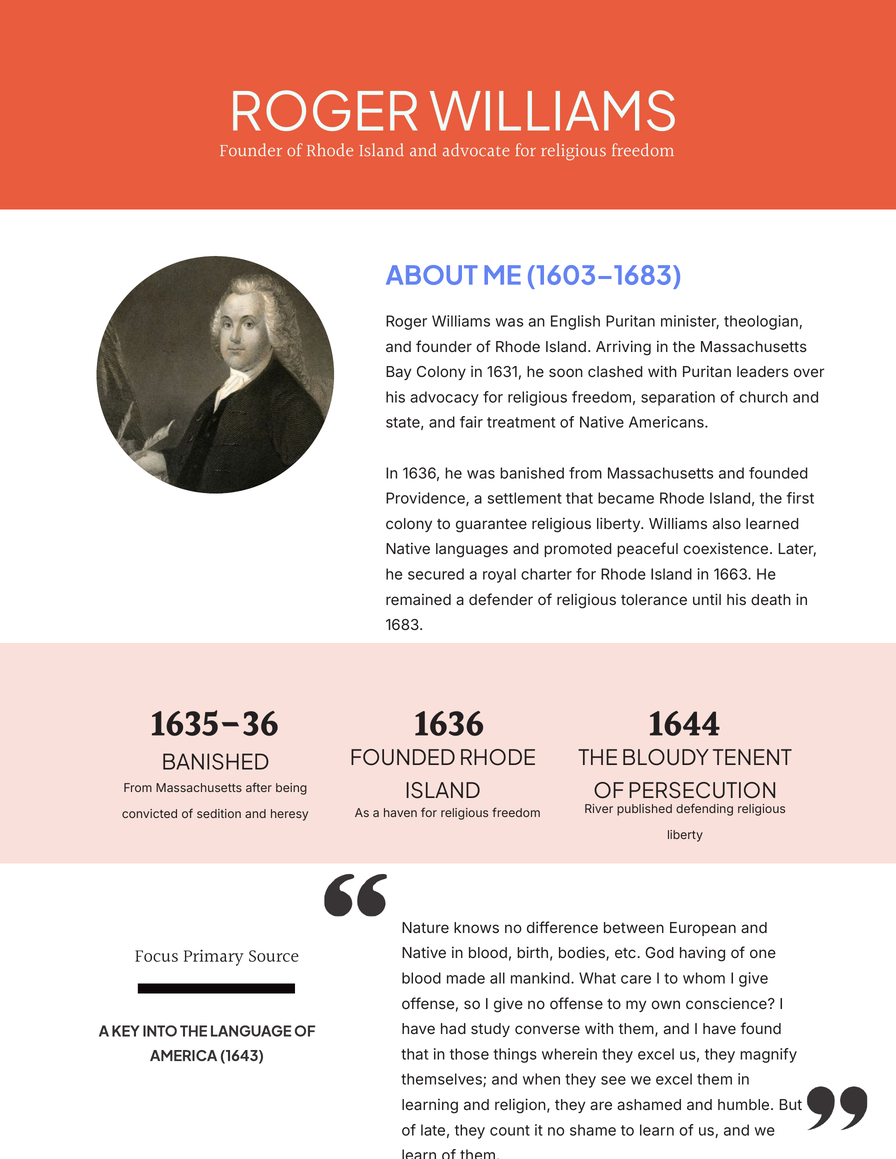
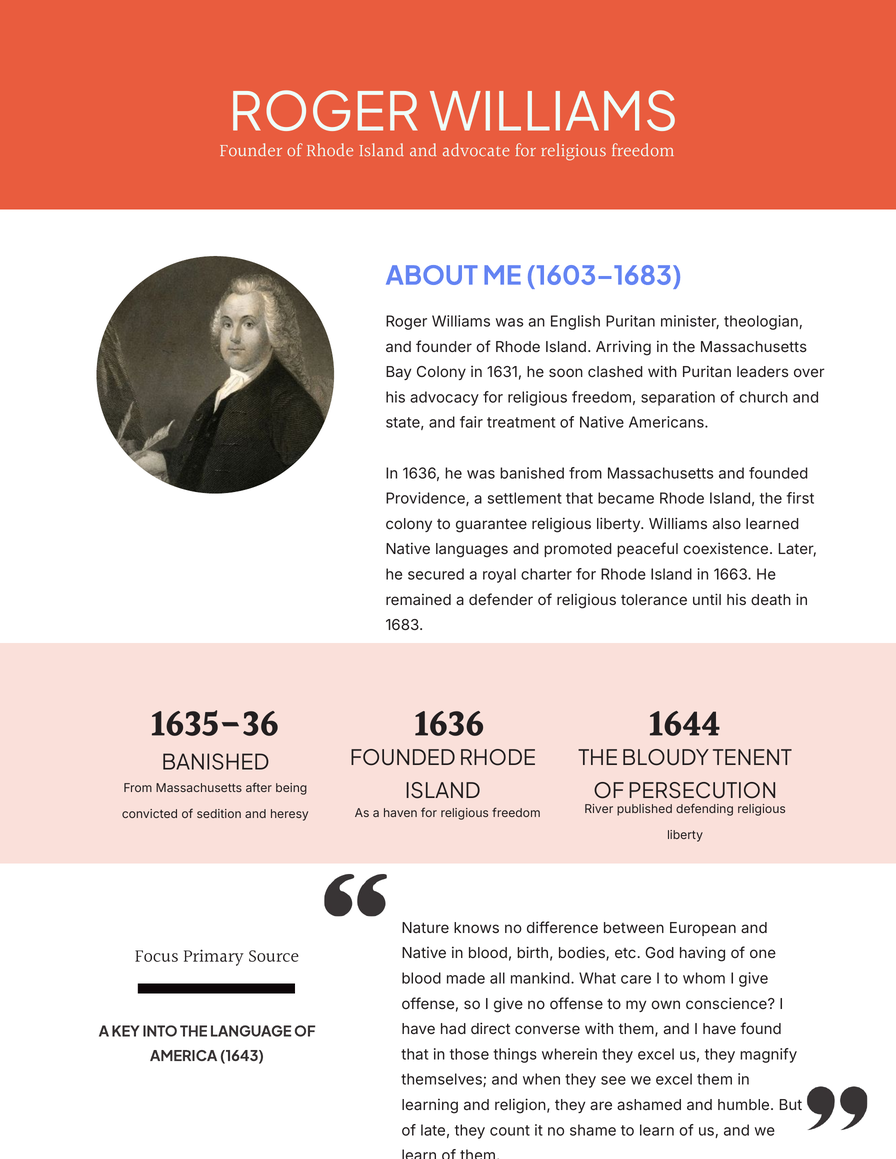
study: study -> direct
